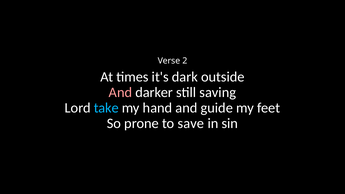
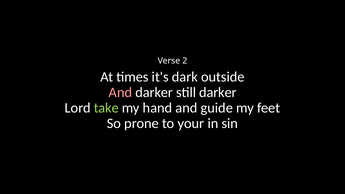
still saving: saving -> darker
take colour: light blue -> light green
save: save -> your
